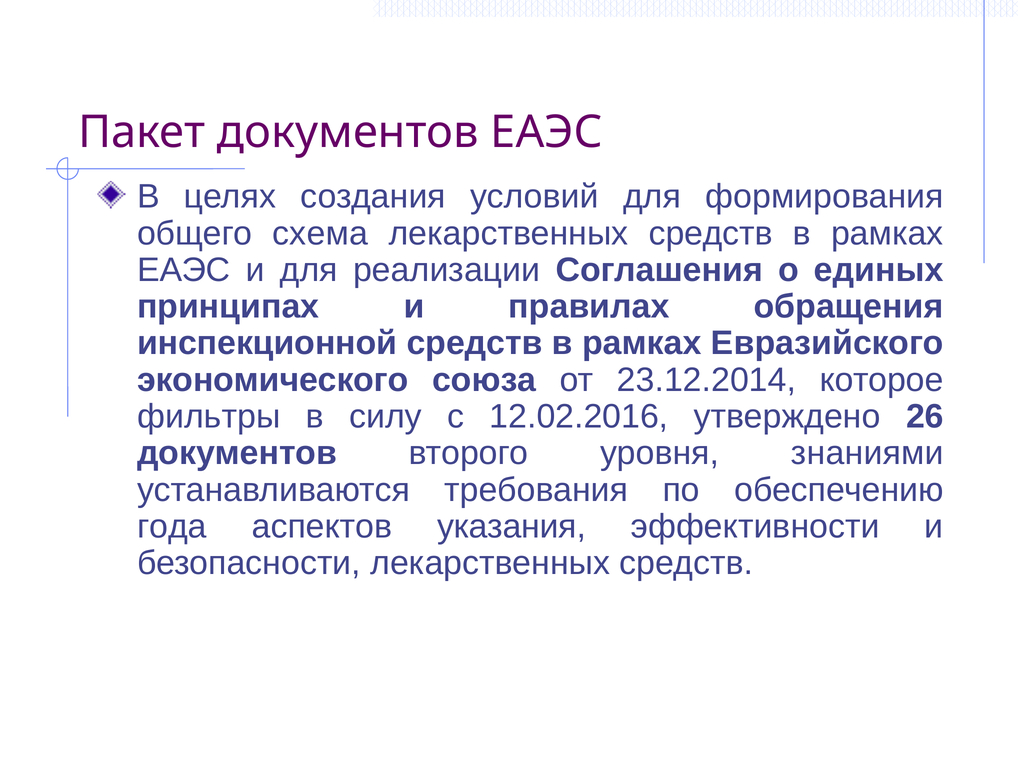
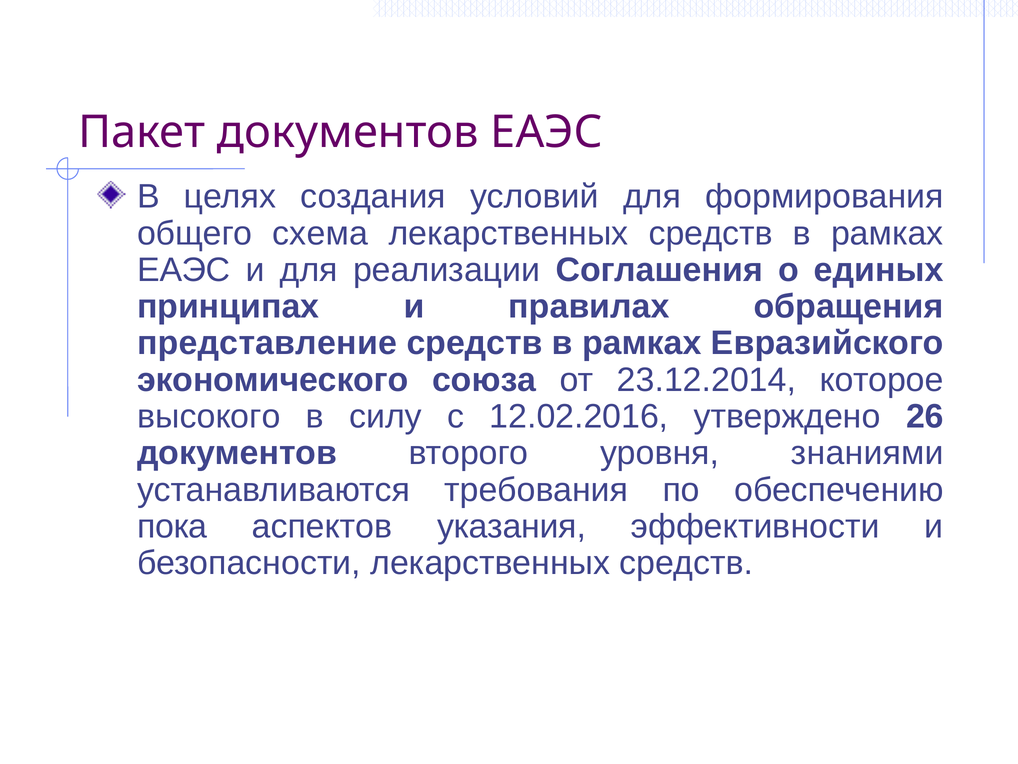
инспекционной: инспекционной -> представление
фильтры: фильтры -> высокого
года: года -> пока
